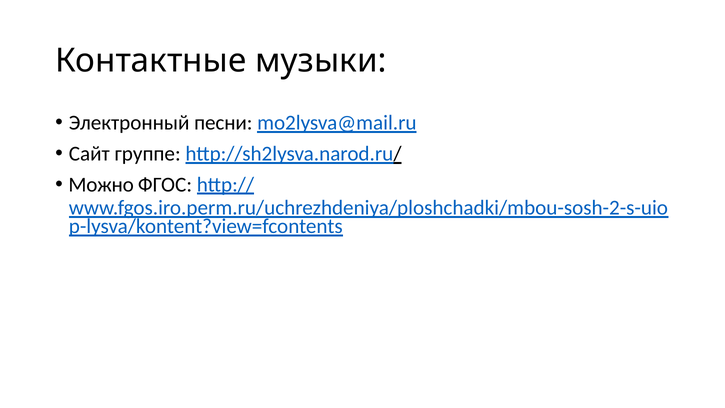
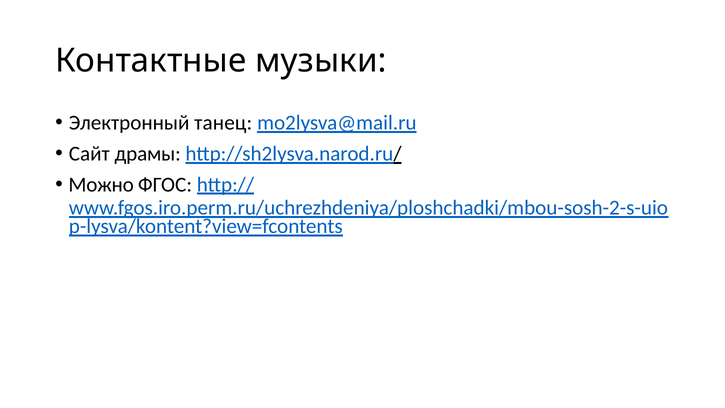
песни: песни -> танец
группе: группе -> драмы
